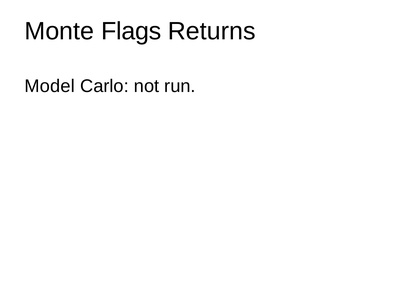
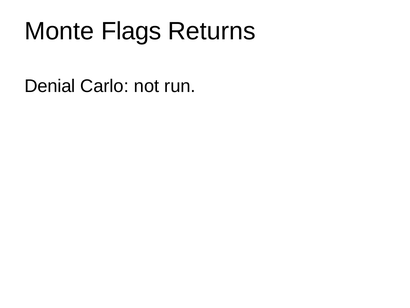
Model: Model -> Denial
